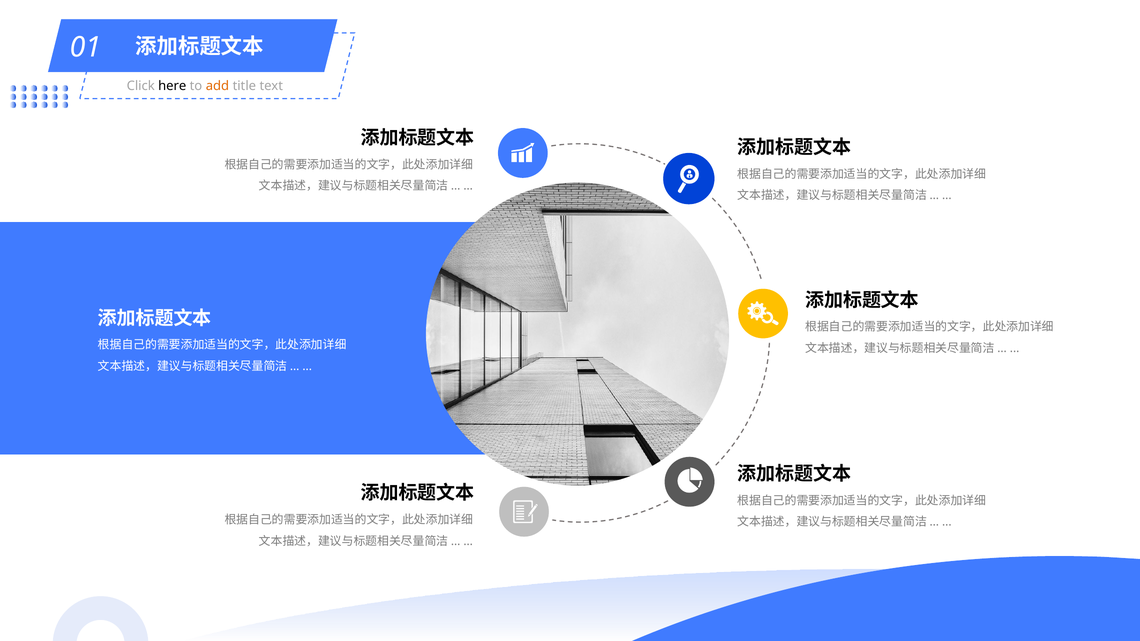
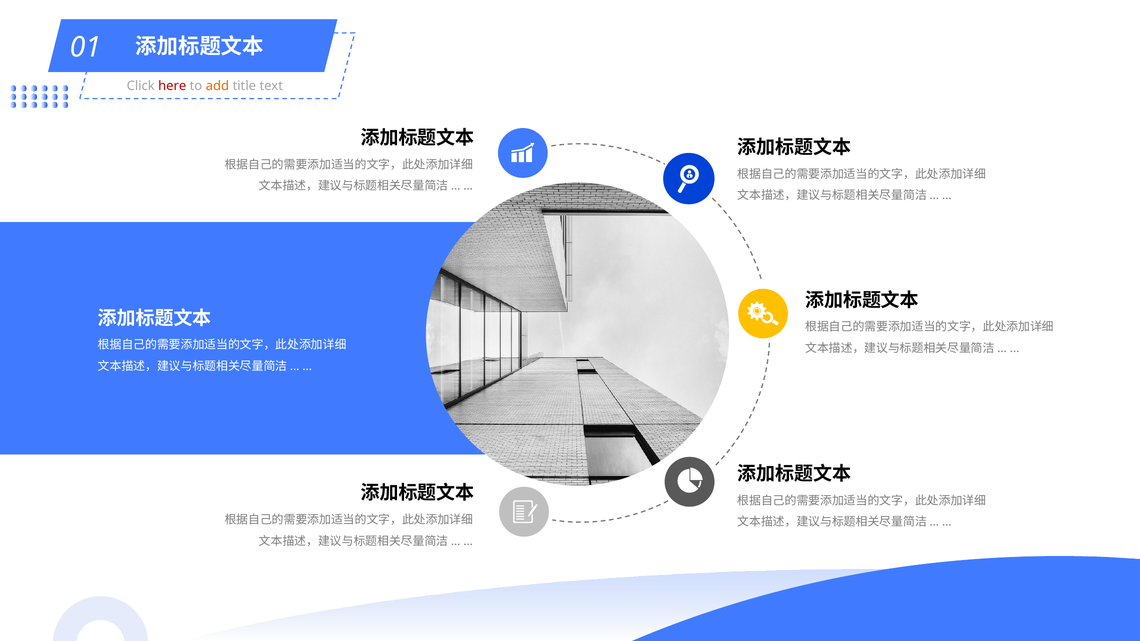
here colour: black -> red
